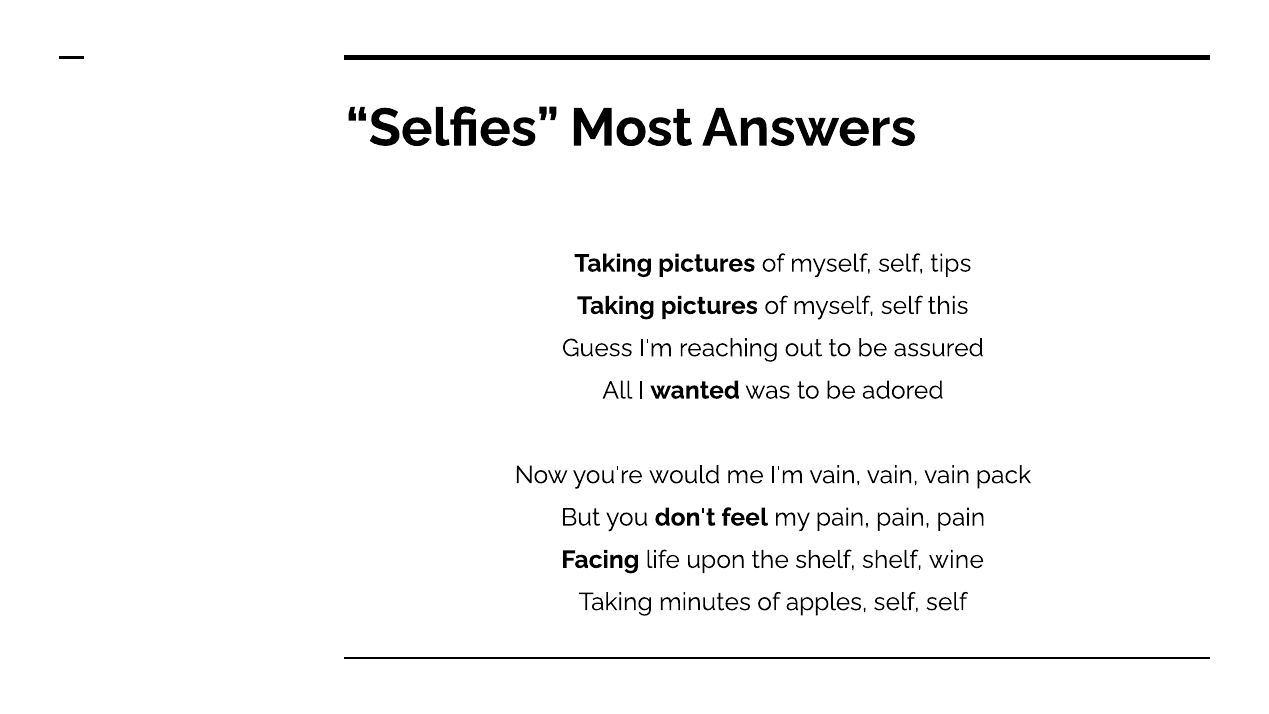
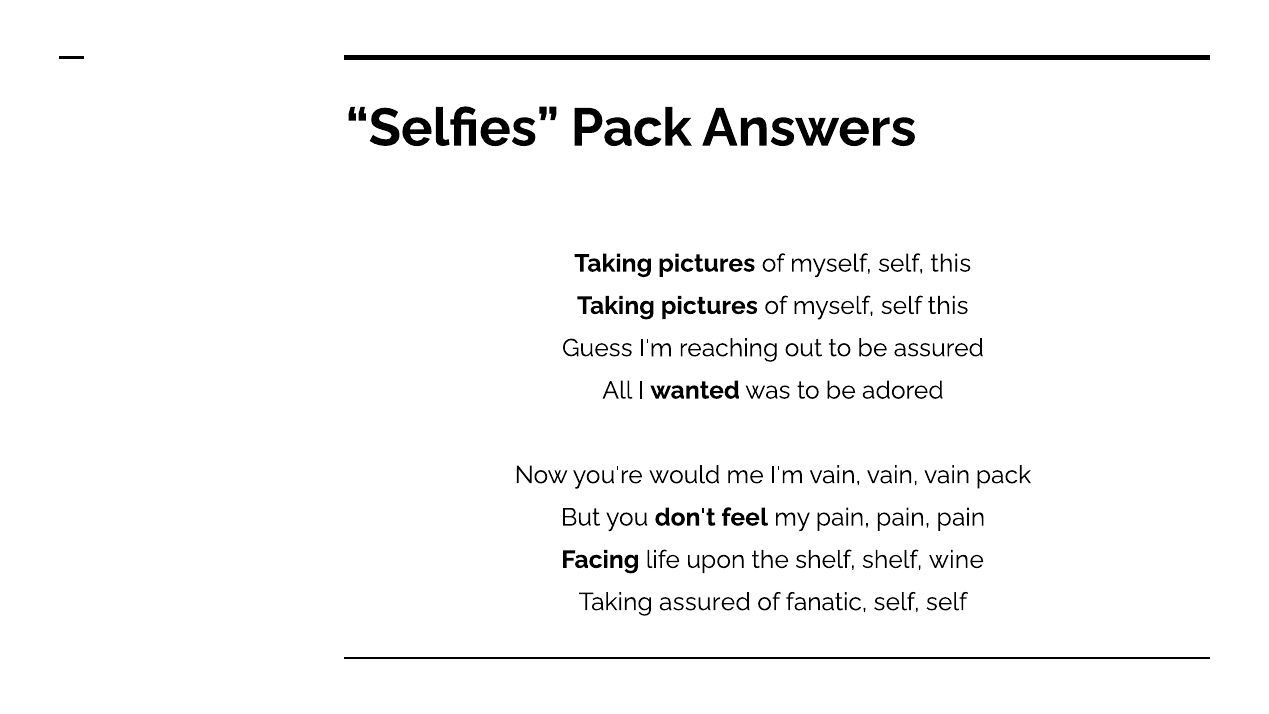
Selfies Most: Most -> Pack
tips at (951, 263): tips -> this
Taking minutes: minutes -> assured
apples: apples -> fanatic
